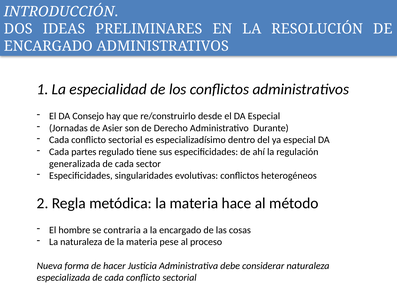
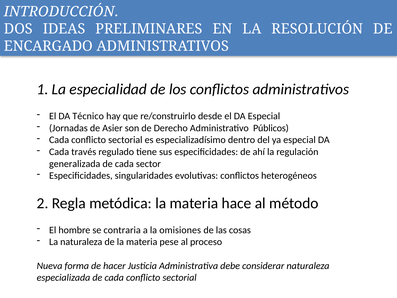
Consejo: Consejo -> Técnico
Durante: Durante -> Públicos
partes: partes -> través
la encargado: encargado -> omisiones
